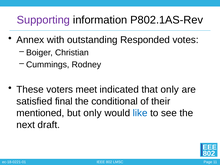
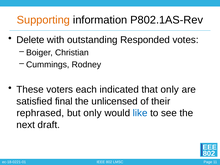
Supporting colour: purple -> orange
Annex: Annex -> Delete
meet: meet -> each
conditional: conditional -> unlicensed
mentioned: mentioned -> rephrased
